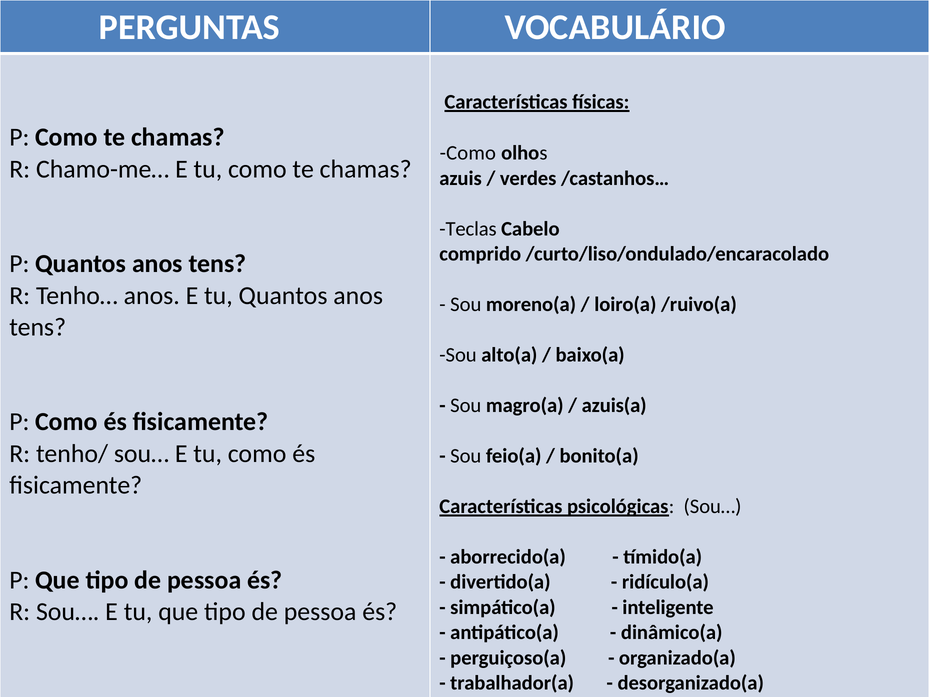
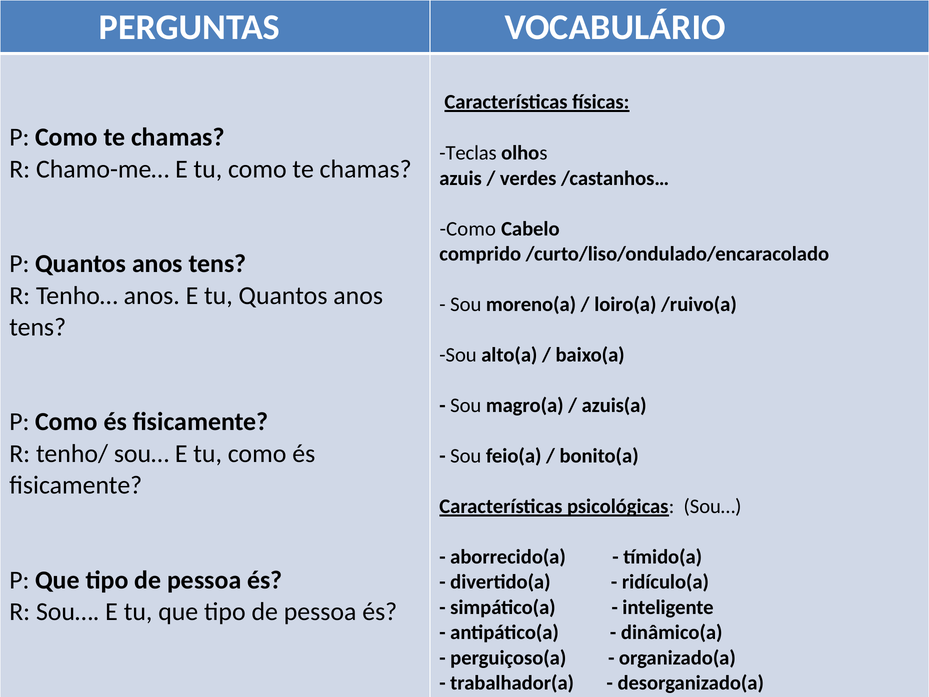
Como at (468, 153): Como -> Teclas
Teclas at (468, 229): Teclas -> Como
